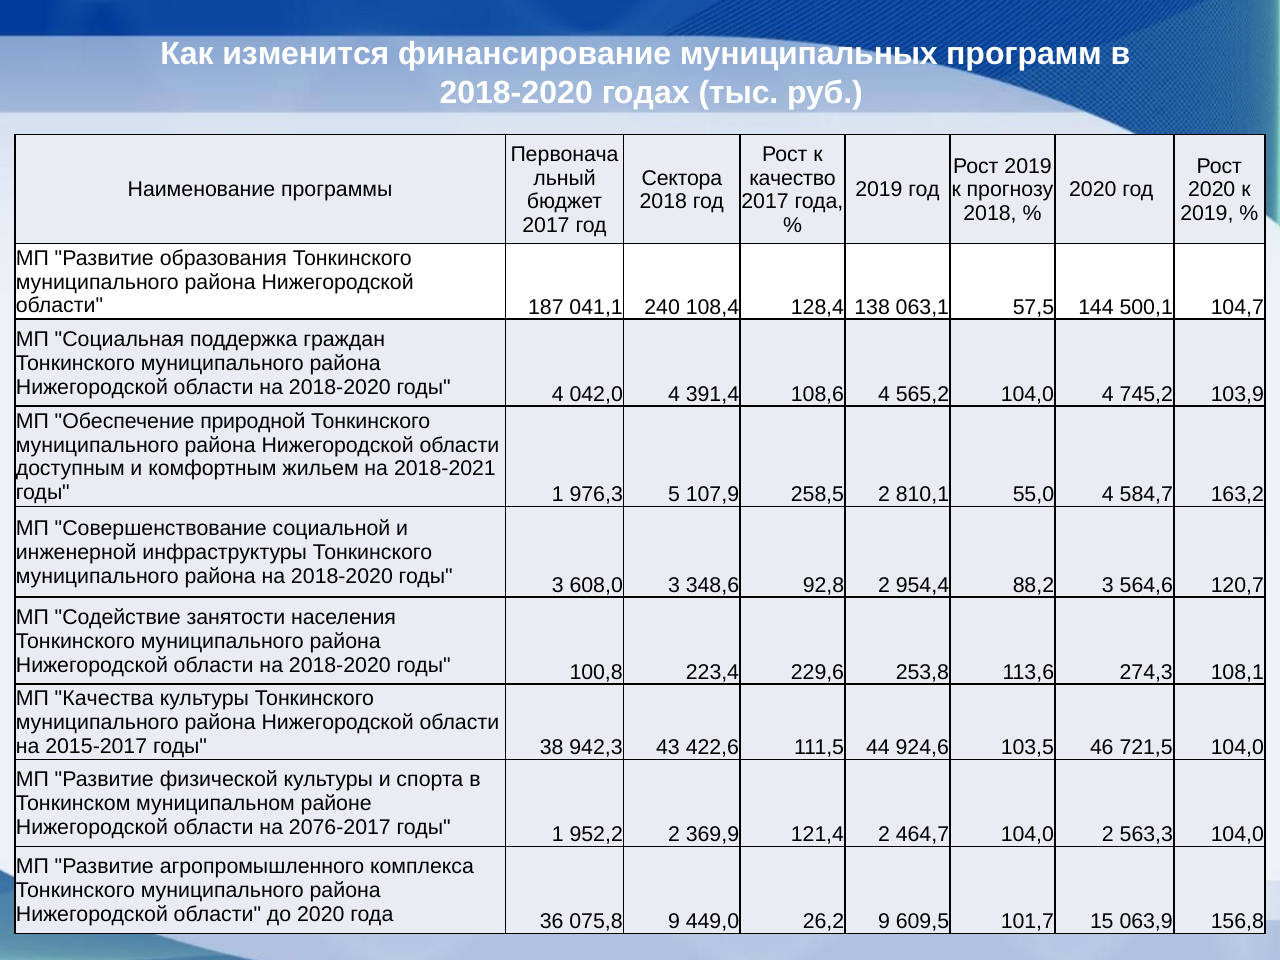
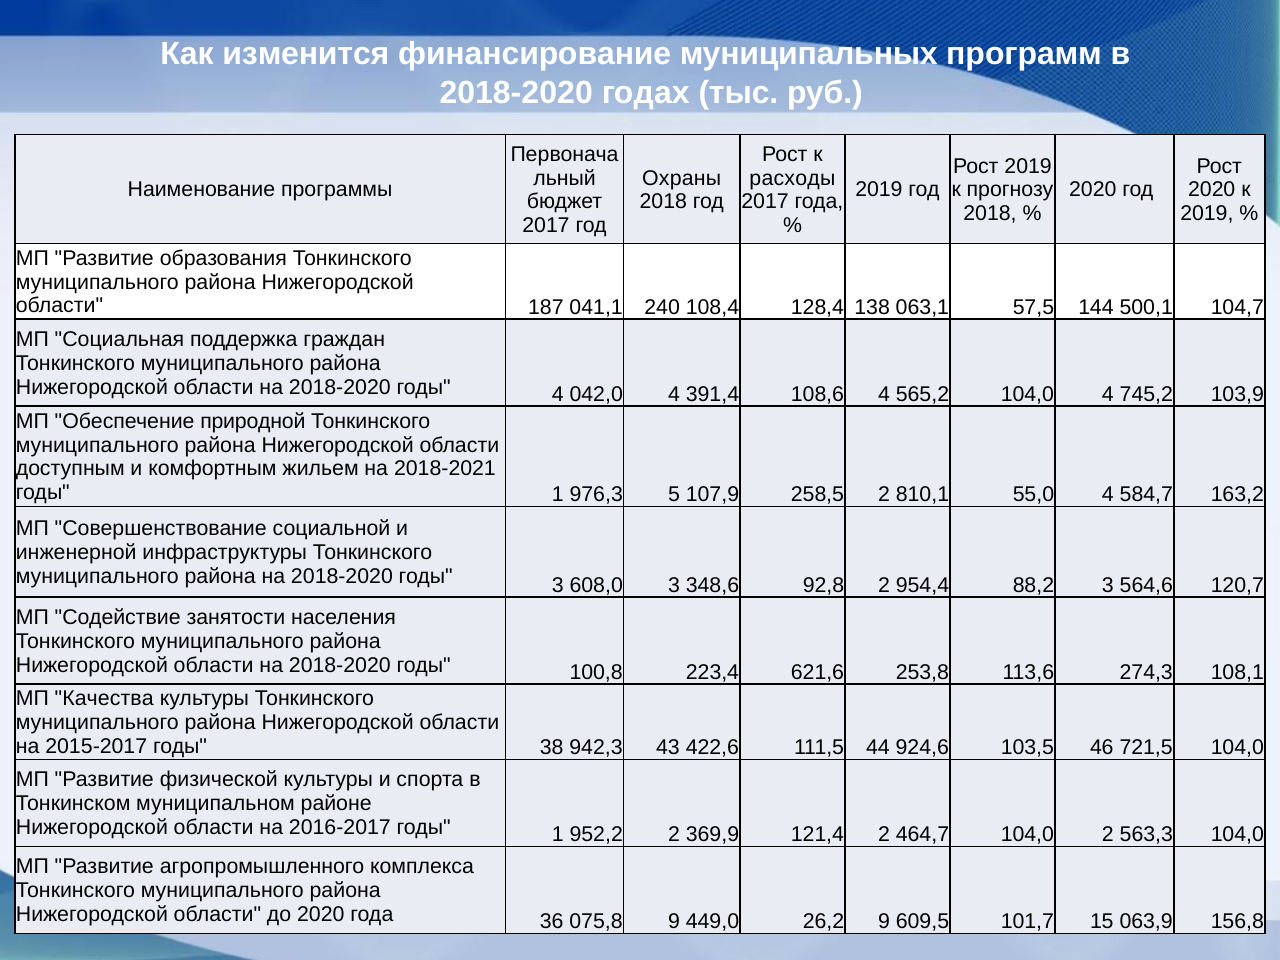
Сектора: Сектора -> Охраны
качество: качество -> расходы
229,6: 229,6 -> 621,6
2076-2017: 2076-2017 -> 2016-2017
